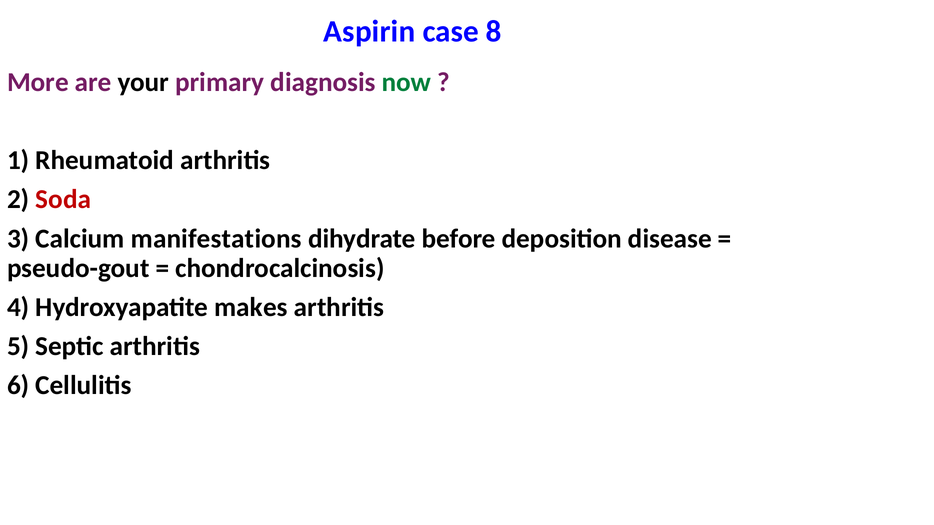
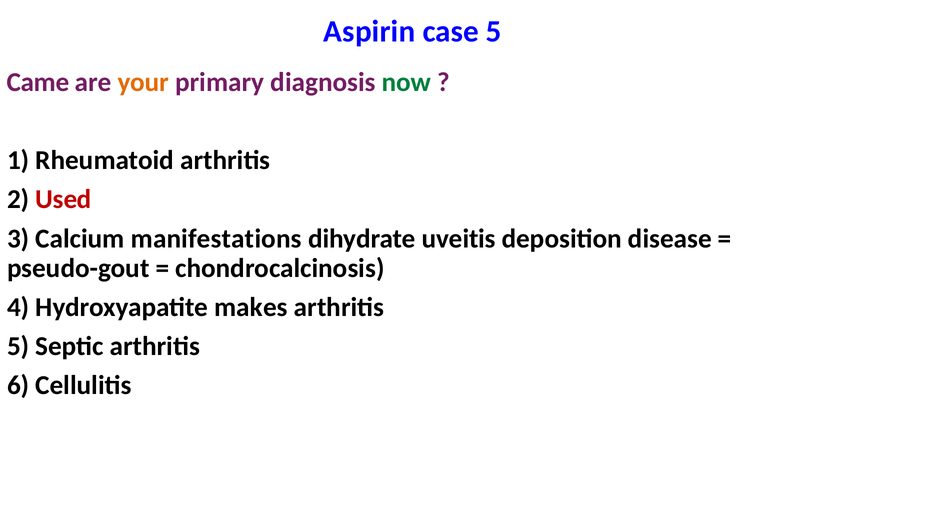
case 8: 8 -> 5
More: More -> Came
your colour: black -> orange
Soda: Soda -> Used
before: before -> uveitis
